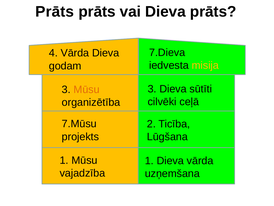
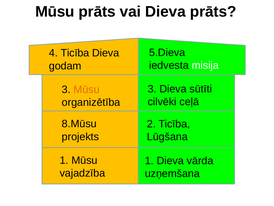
Prāts at (55, 12): Prāts -> Mūsu
7.Dieva: 7.Dieva -> 5.Dieva
4 Vārda: Vārda -> Ticība
misija colour: yellow -> white
7.Mūsu: 7.Mūsu -> 8.Mūsu
